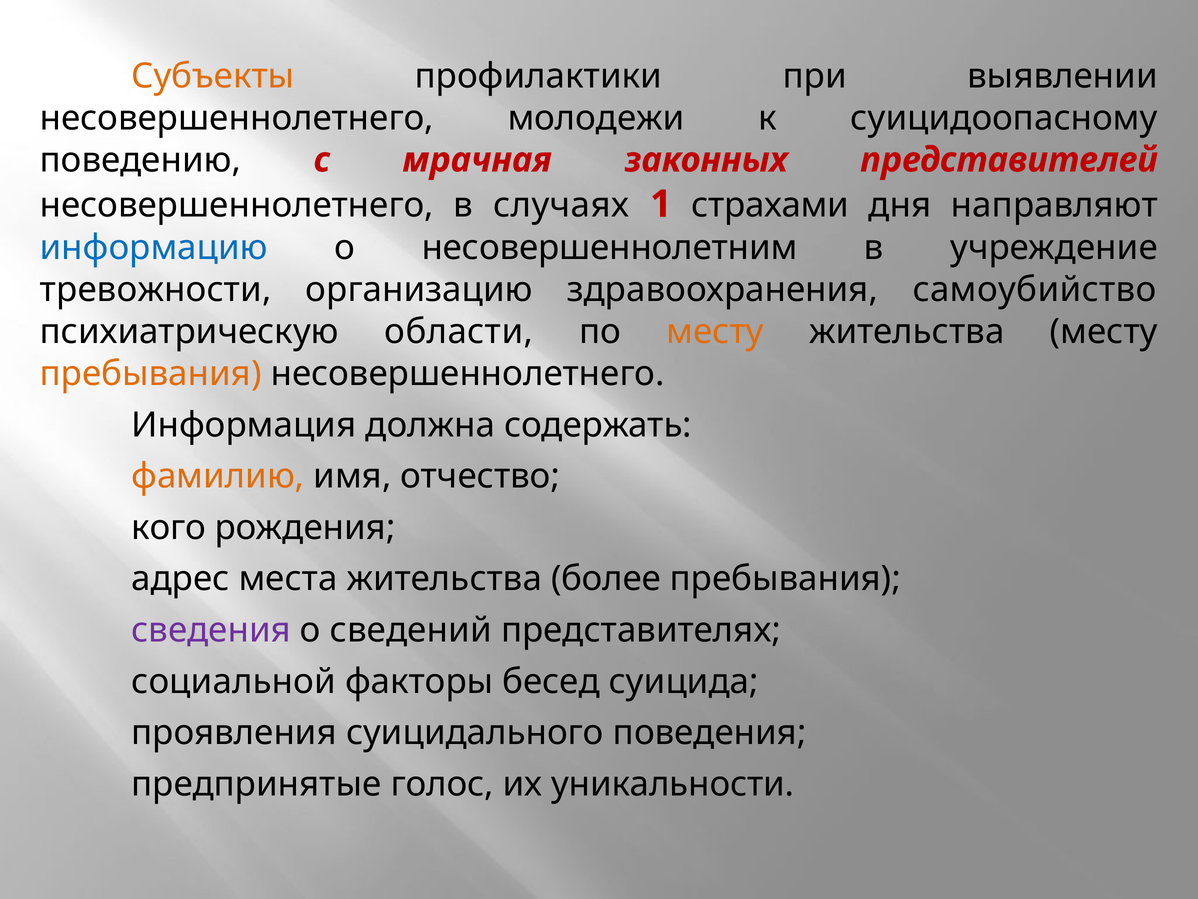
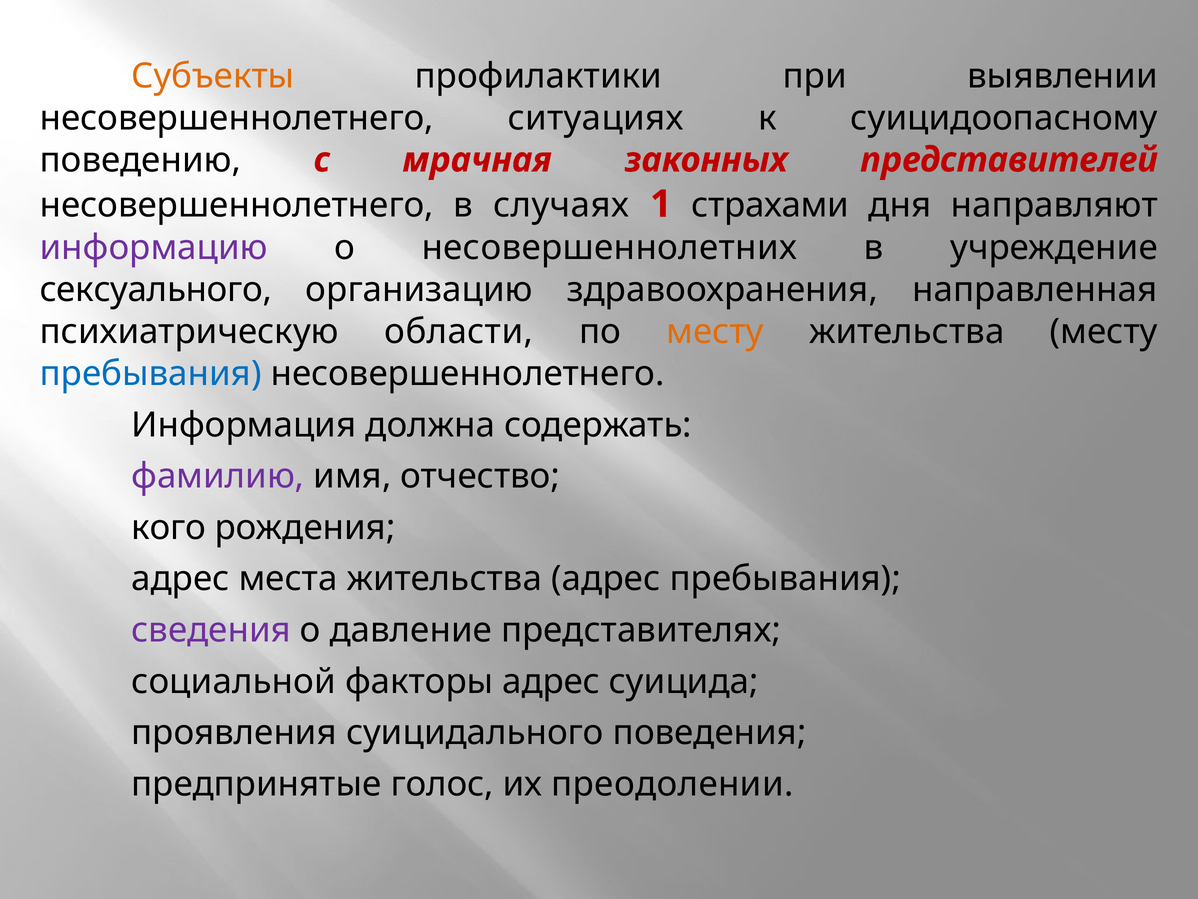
молодежи: молодежи -> ситуациях
информацию colour: blue -> purple
несовершеннолетним: несовершеннолетним -> несовершеннолетних
тревожности: тревожности -> сексуального
самоубийство: самоубийство -> направленная
пребывания at (151, 374) colour: orange -> blue
фамилию colour: orange -> purple
жительства более: более -> адрес
сведений: сведений -> давление
факторы бесед: бесед -> адрес
уникальности: уникальности -> преодолении
